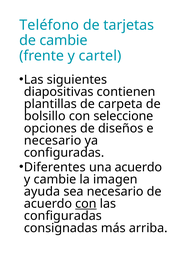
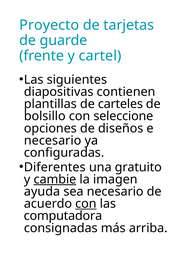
Teléfono: Teléfono -> Proyecto
de cambie: cambie -> guarde
carpeta: carpeta -> carteles
una acuerdo: acuerdo -> gratuito
cambie at (55, 179) underline: none -> present
configuradas at (63, 215): configuradas -> computadora
